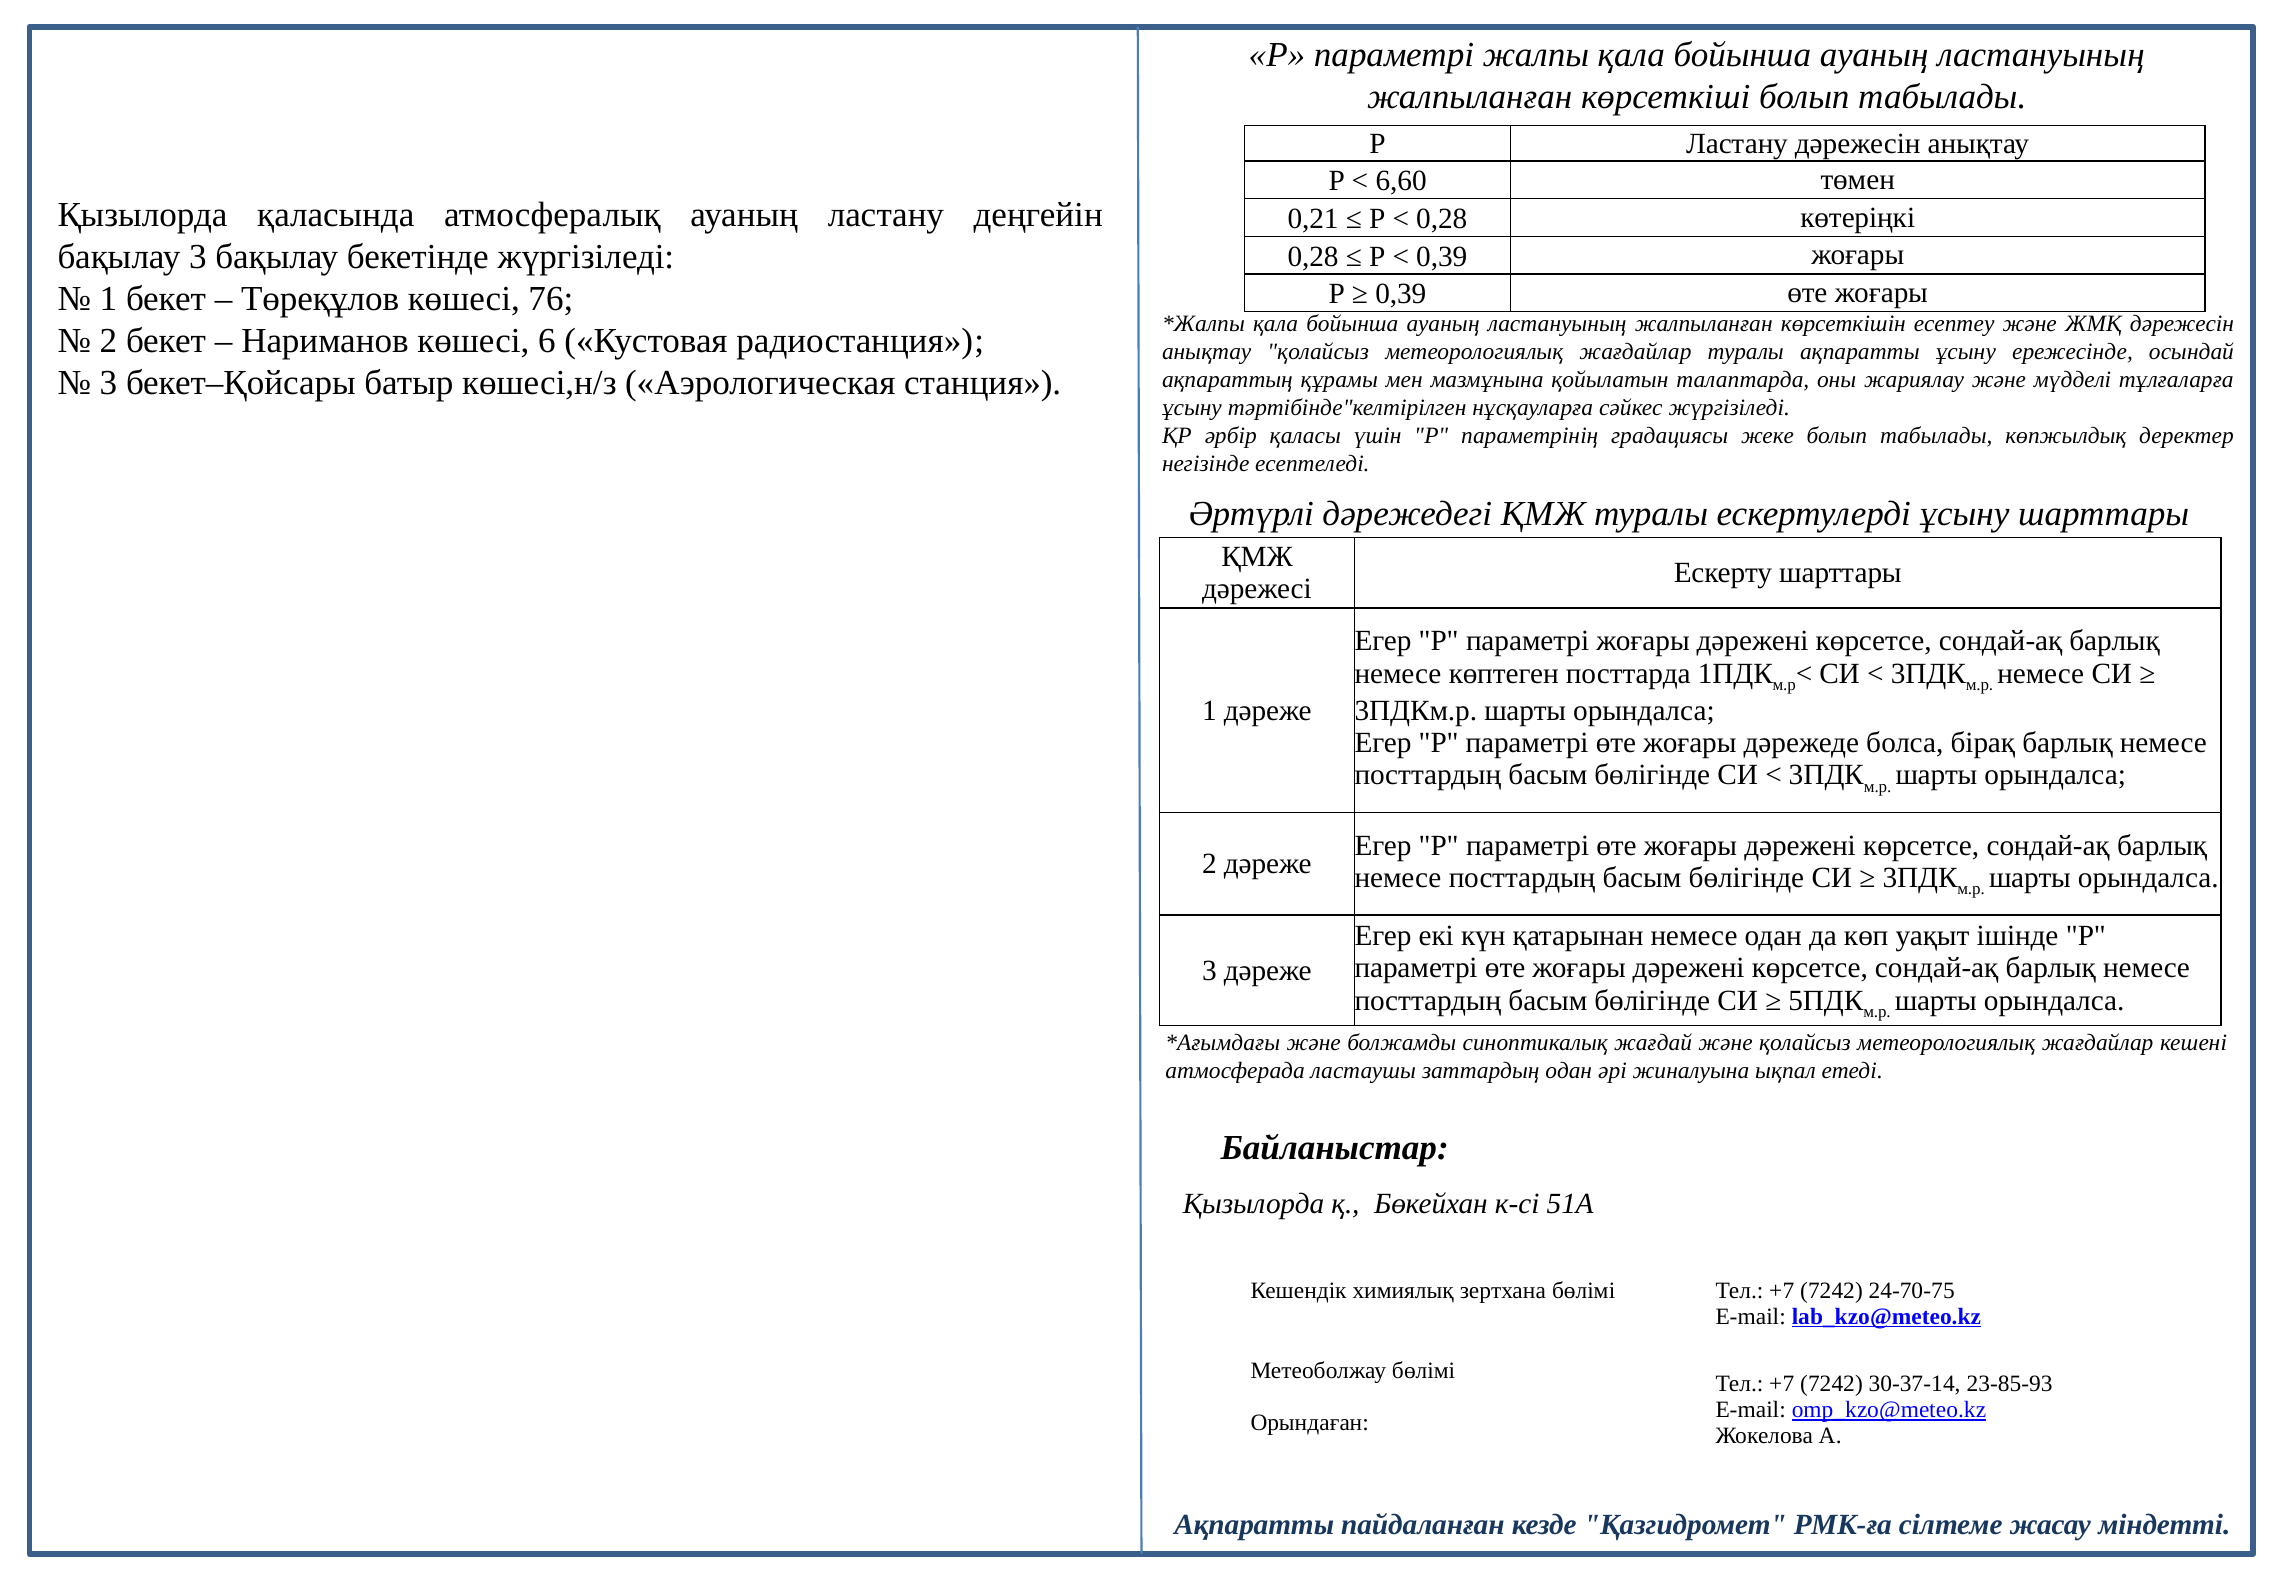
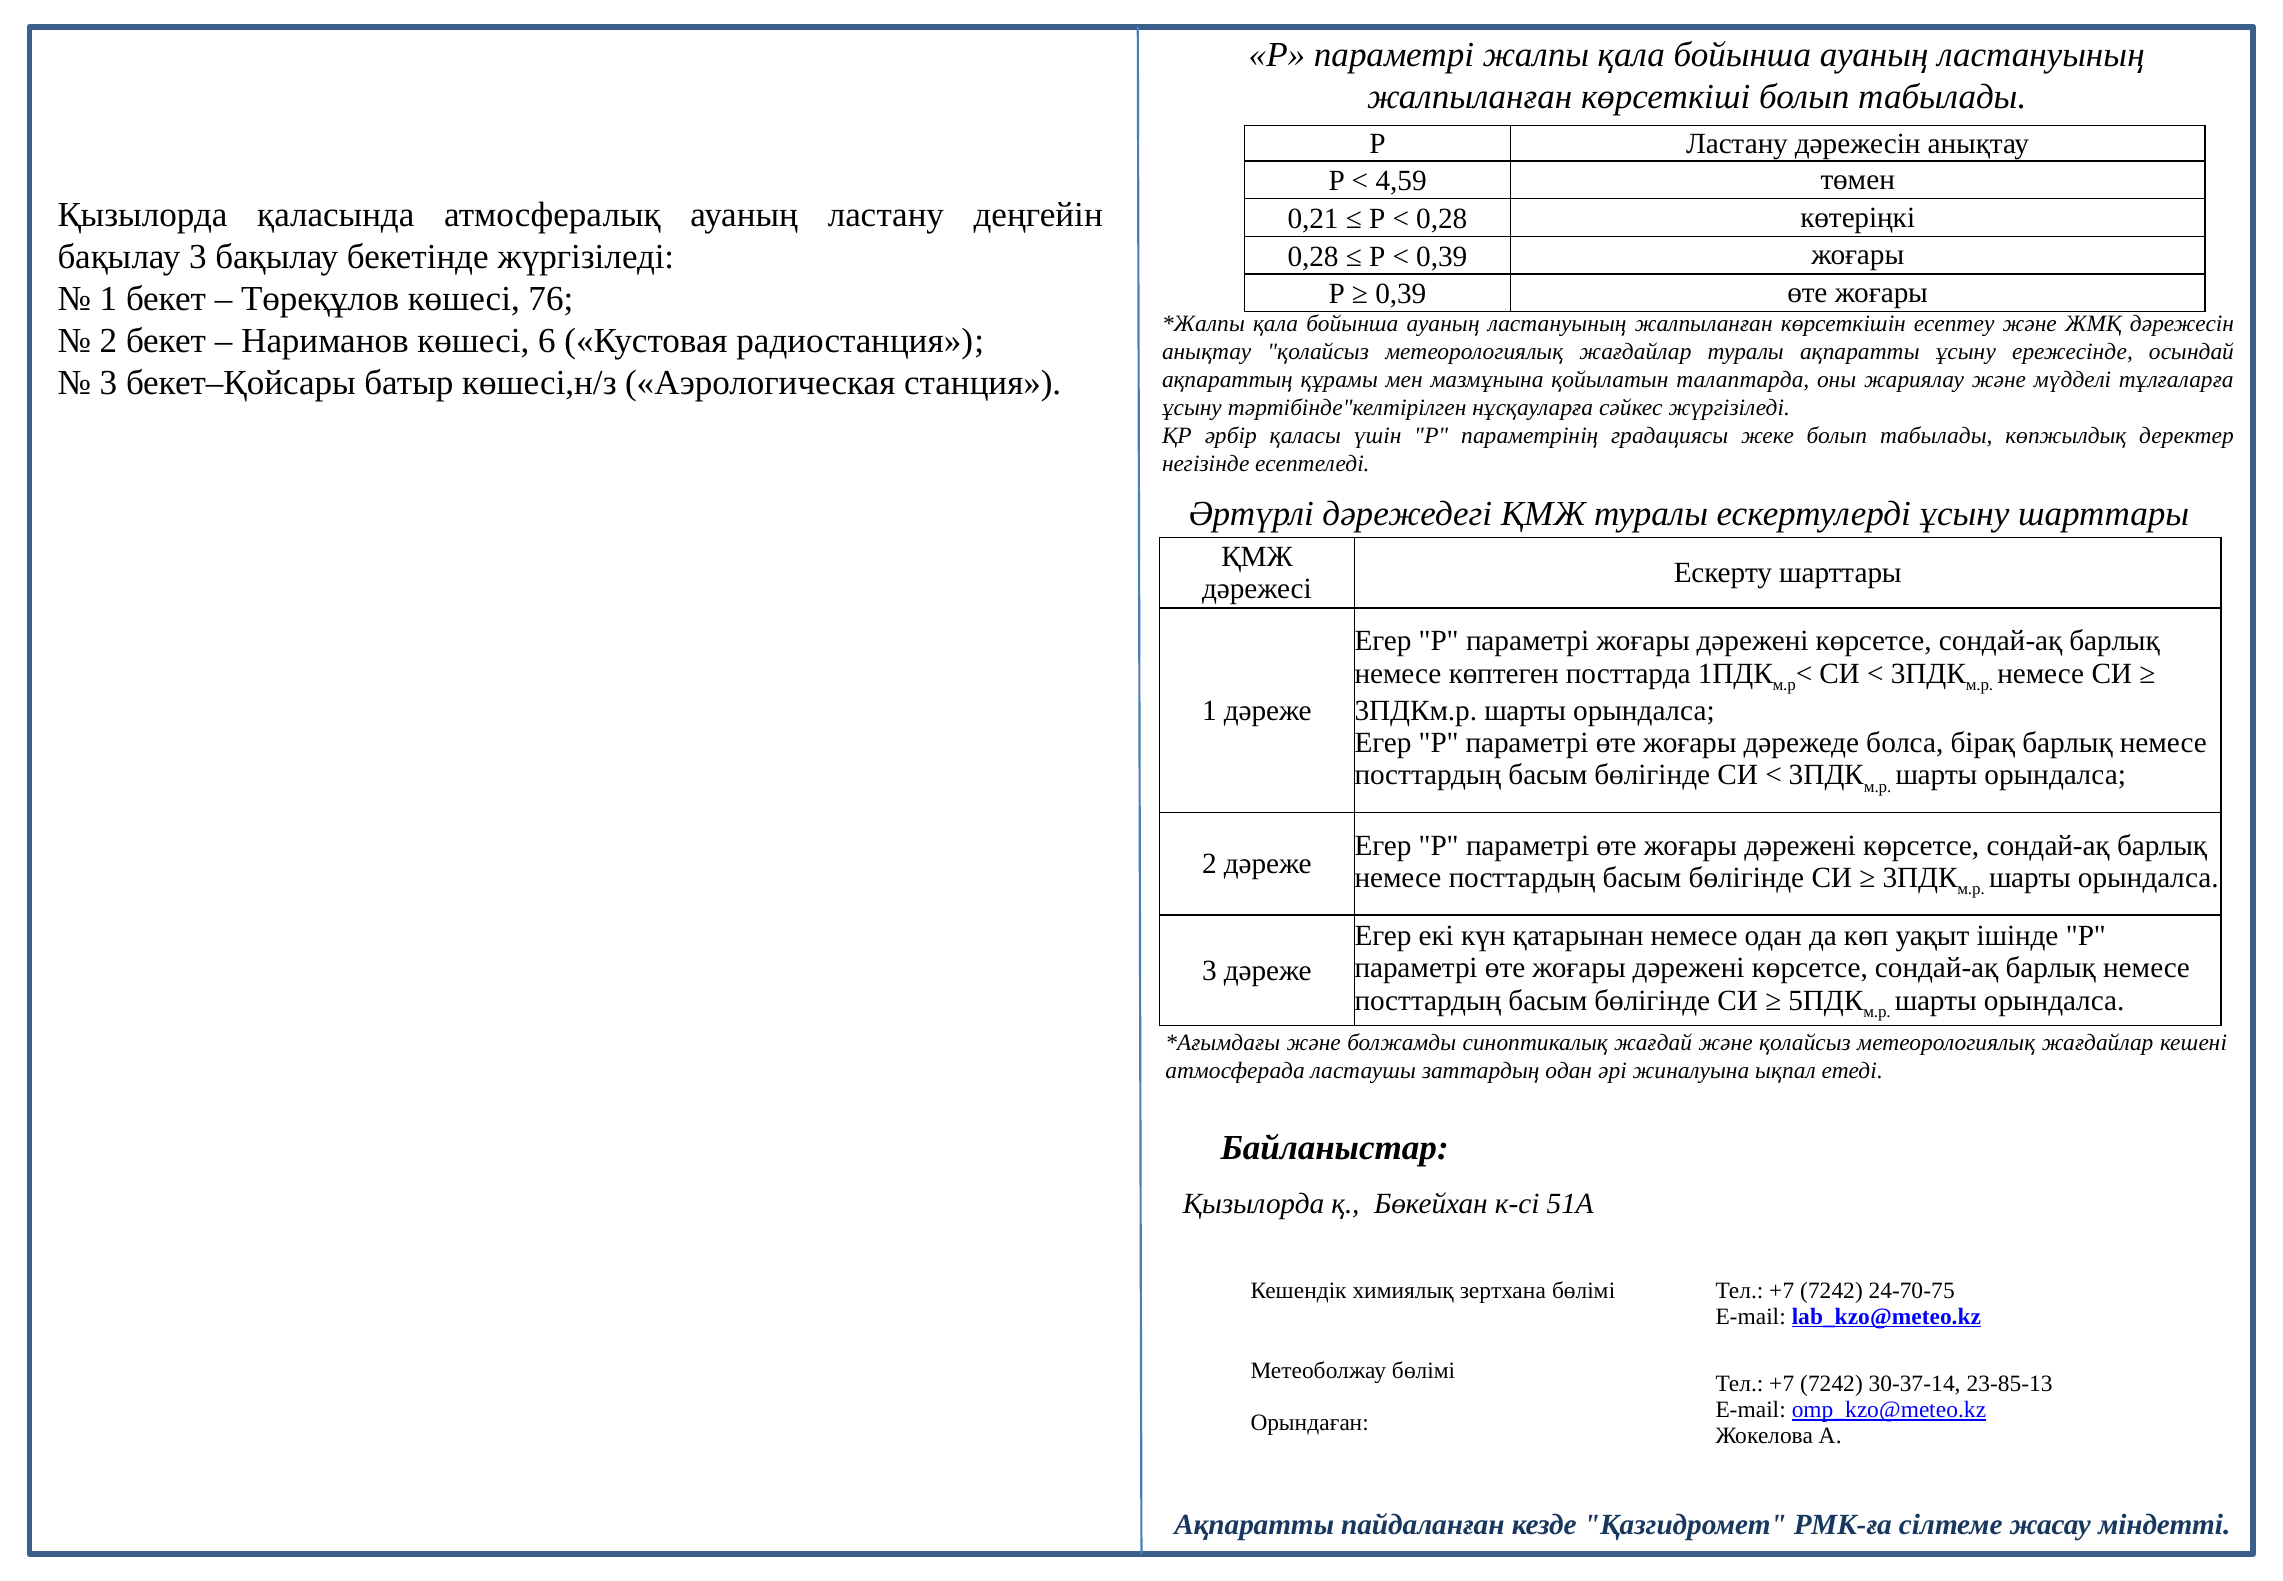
6,60: 6,60 -> 4,59
23-85-93: 23-85-93 -> 23-85-13
